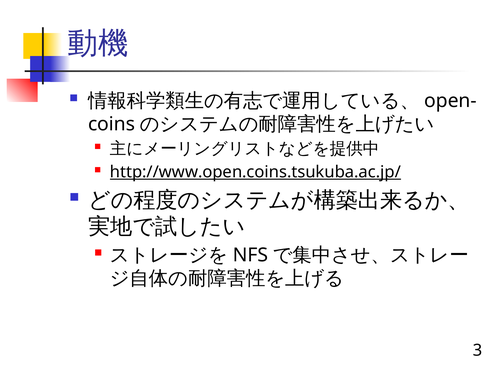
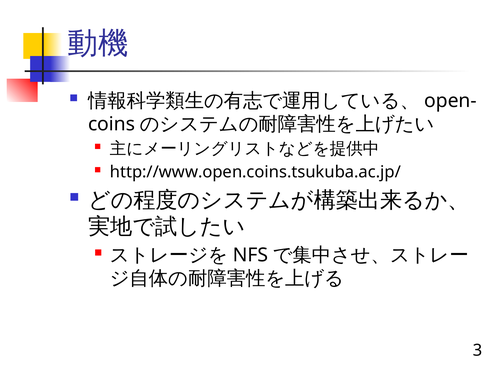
http://www.open.coins.tsukuba.ac.jp/ underline: present -> none
